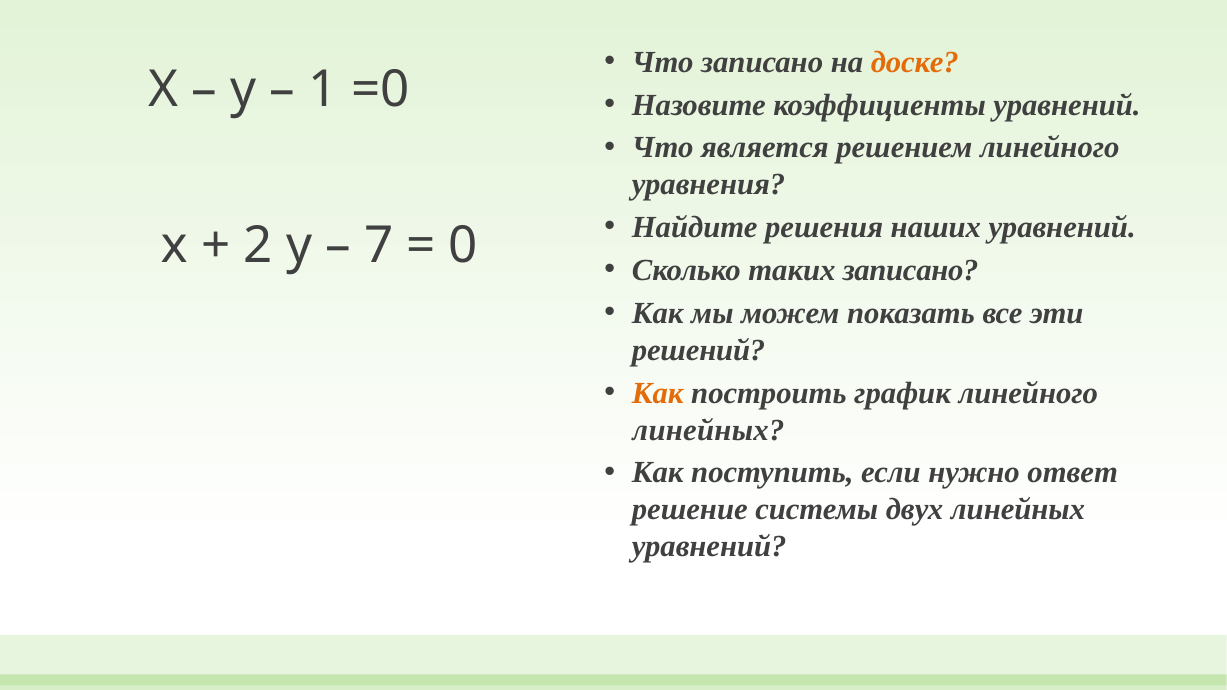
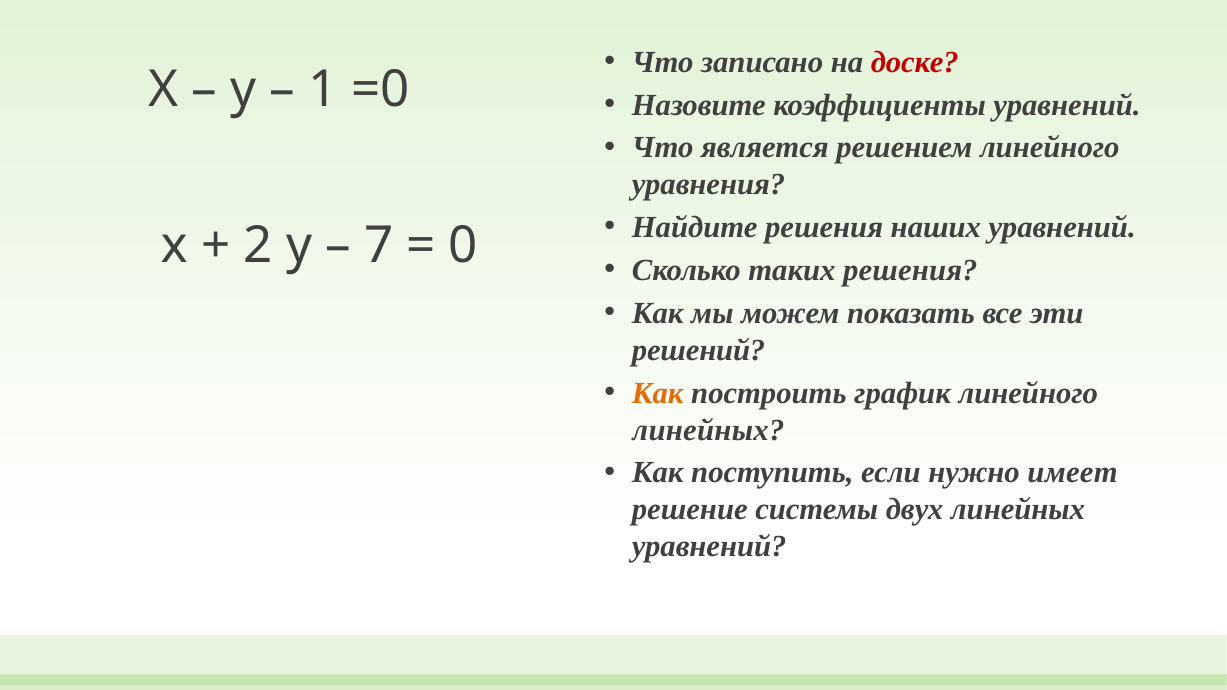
доске colour: orange -> red
таких записано: записано -> решения
ответ: ответ -> имеет
